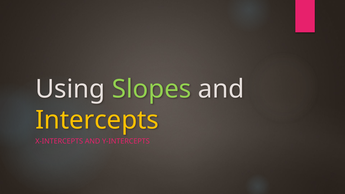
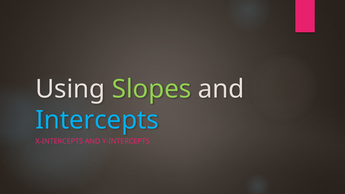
Intercepts colour: yellow -> light blue
